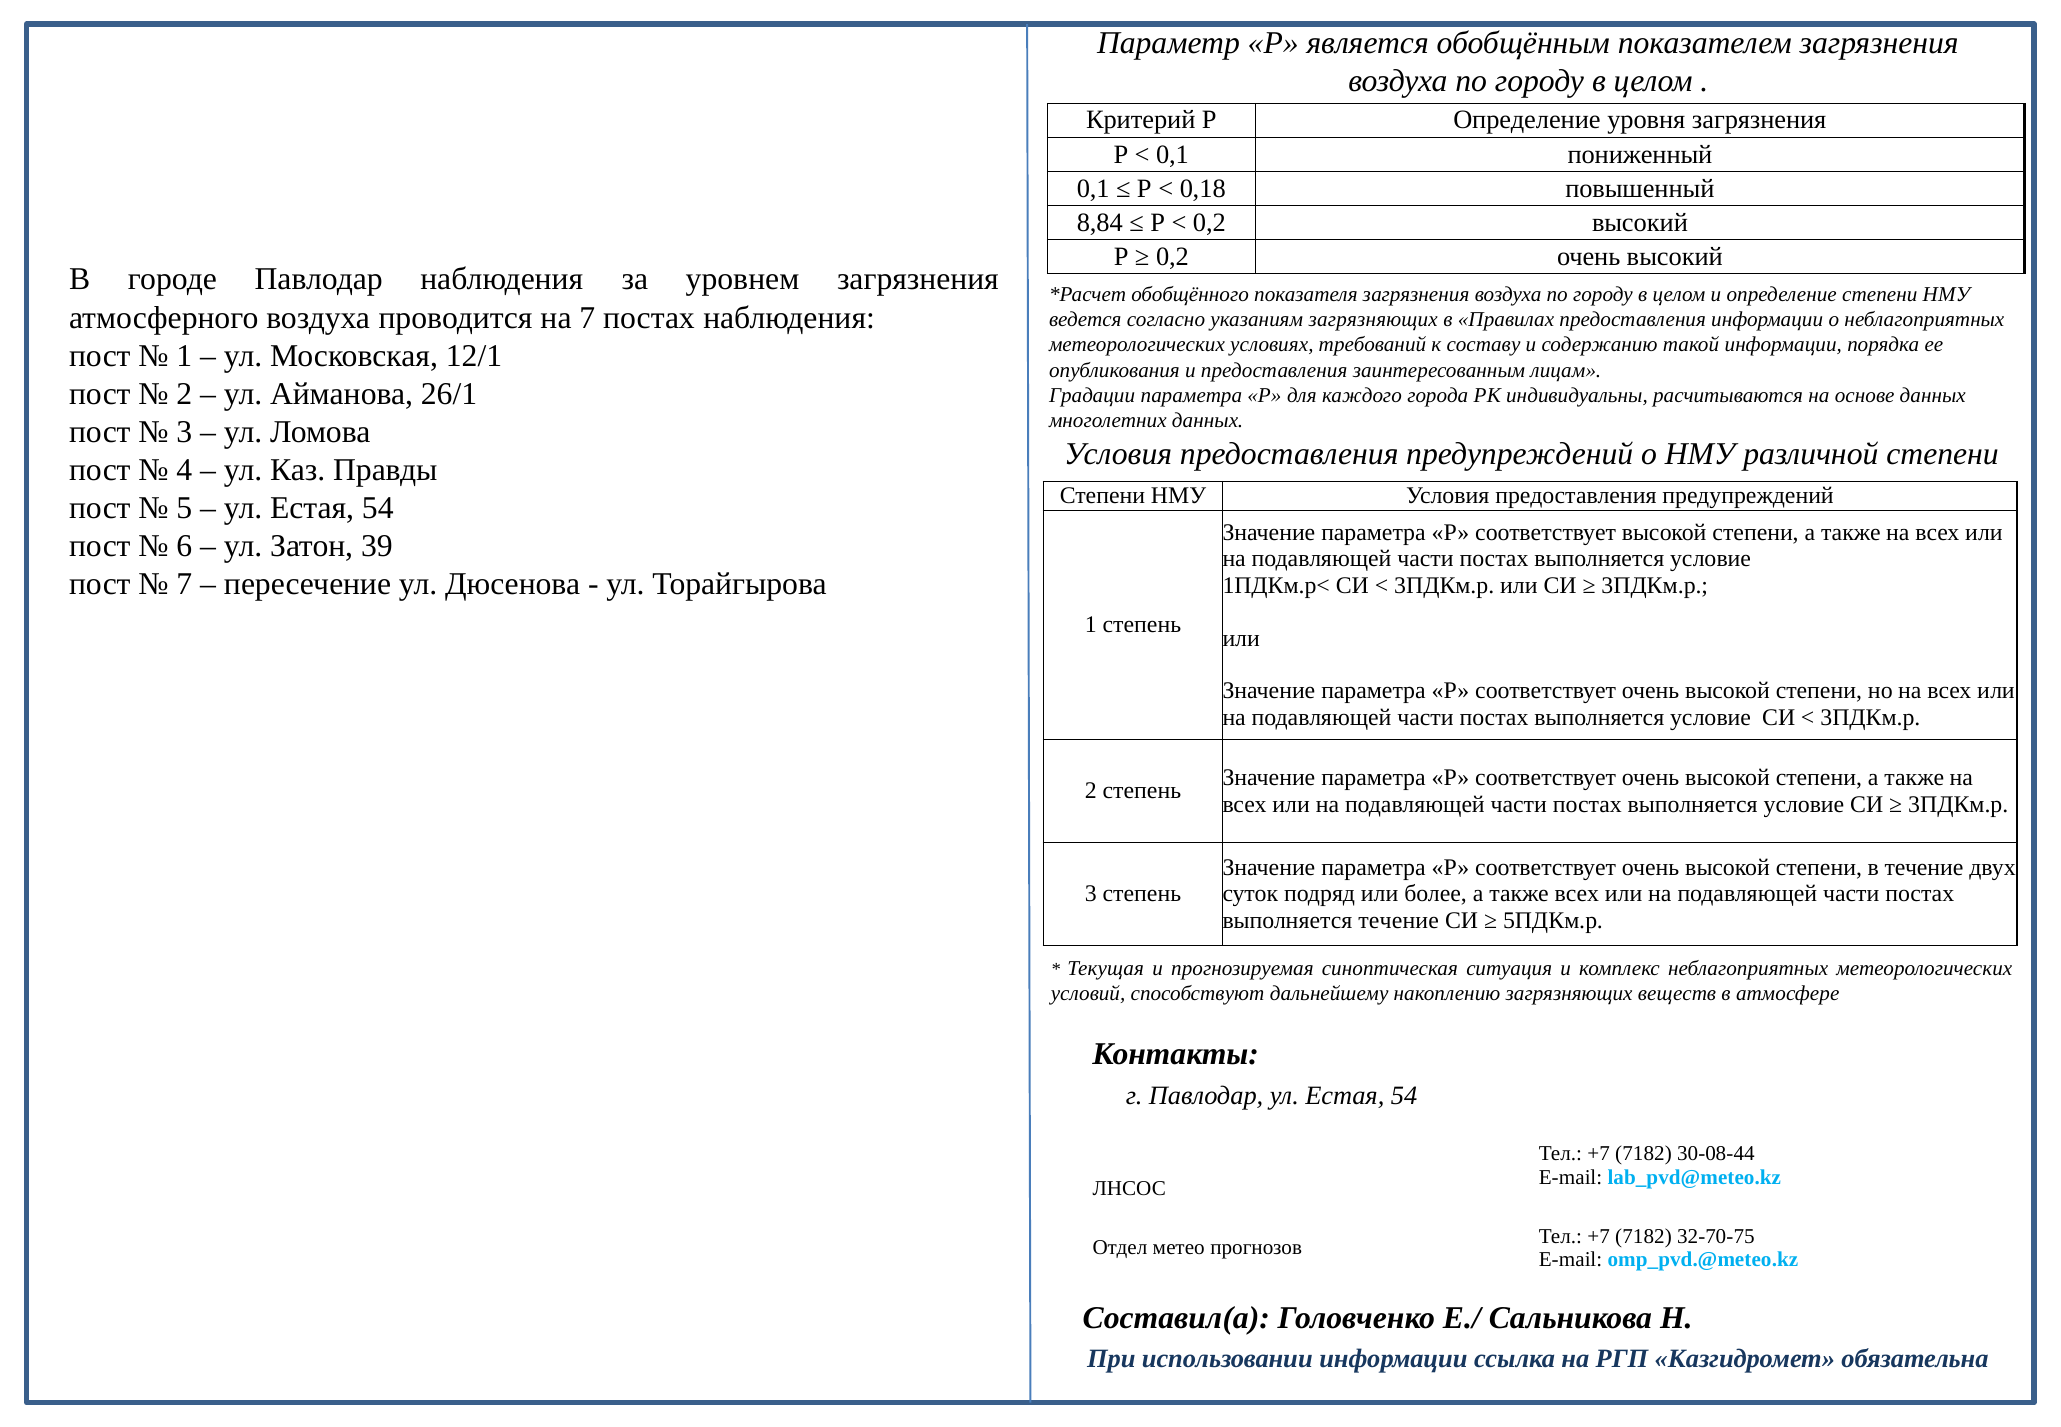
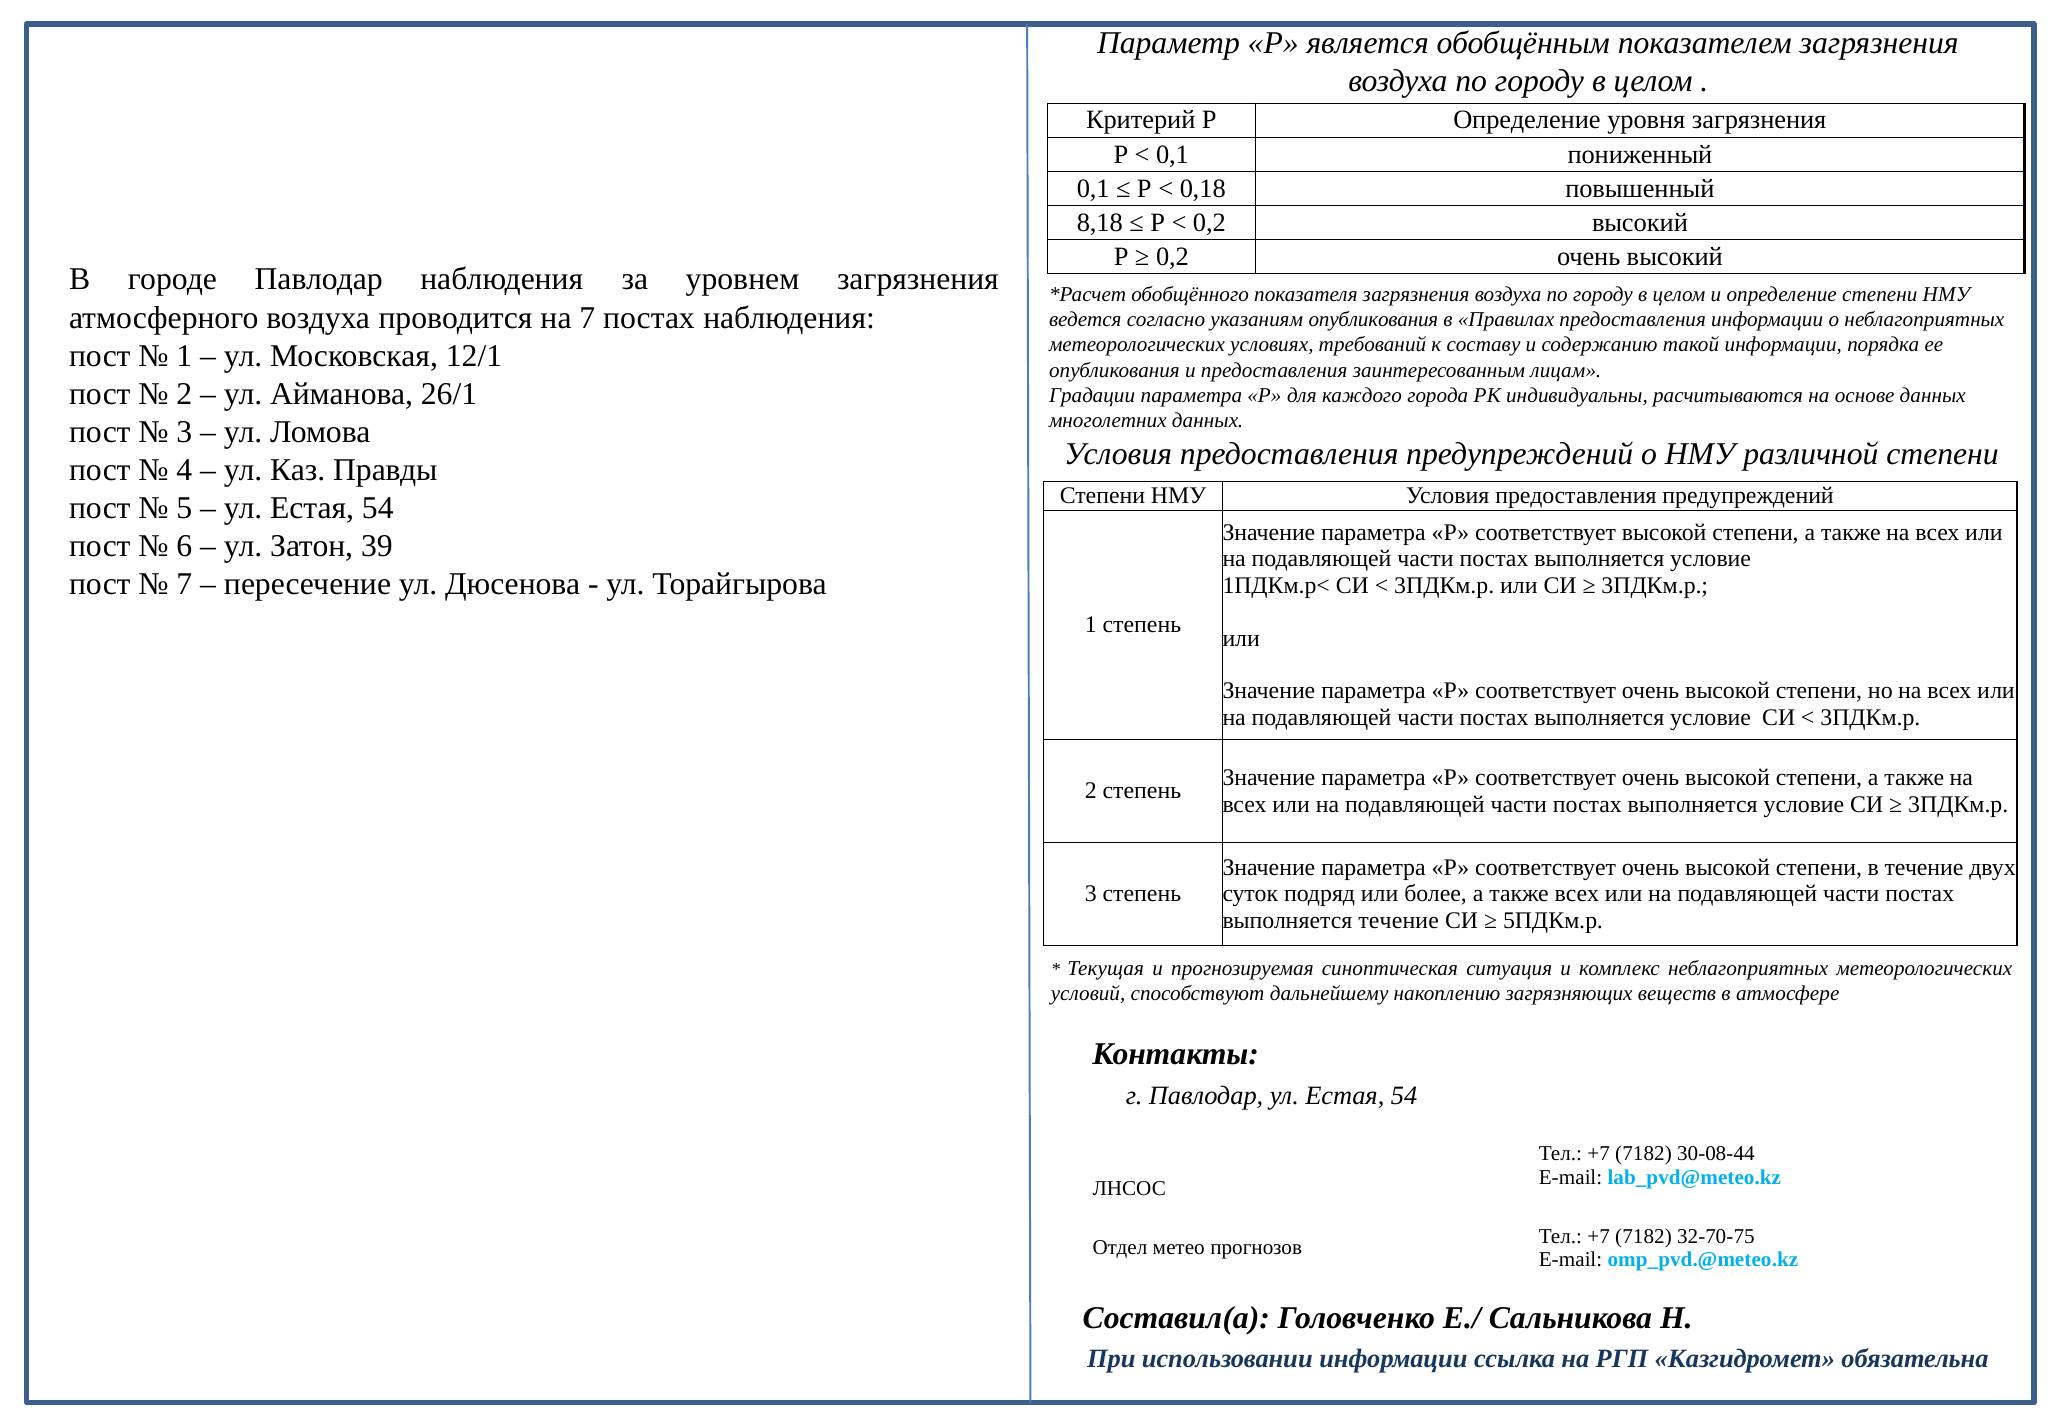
8,84: 8,84 -> 8,18
указаниям загрязняющих: загрязняющих -> опубликования
